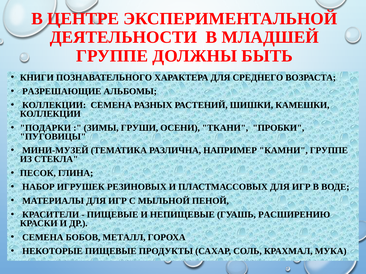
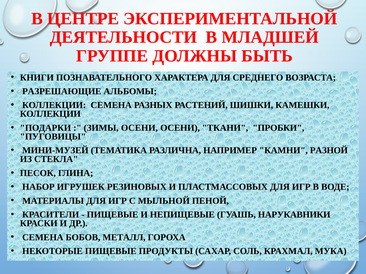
ЗИМЫ ГРУШИ: ГРУШИ -> ОСЕНИ
КАМНИ ГРУППЕ: ГРУППЕ -> РАЗНОЙ
РАСШИРЕНИЮ: РАСШИРЕНИЮ -> НАРУКАВНИКИ
